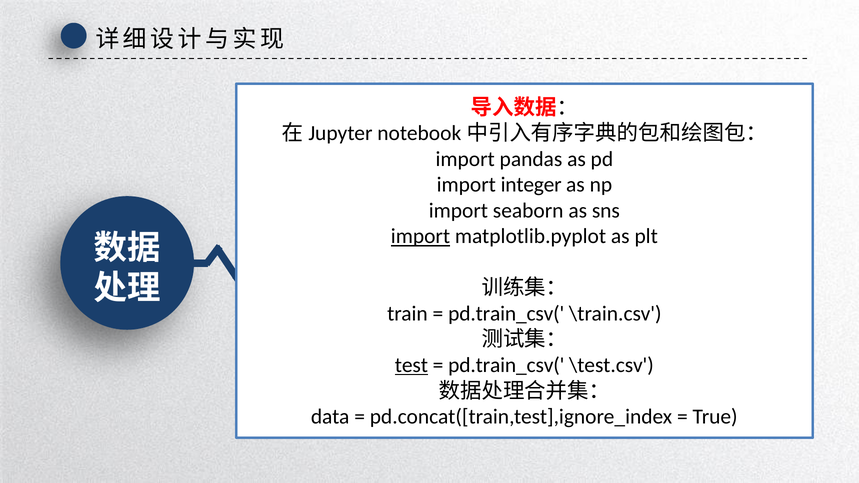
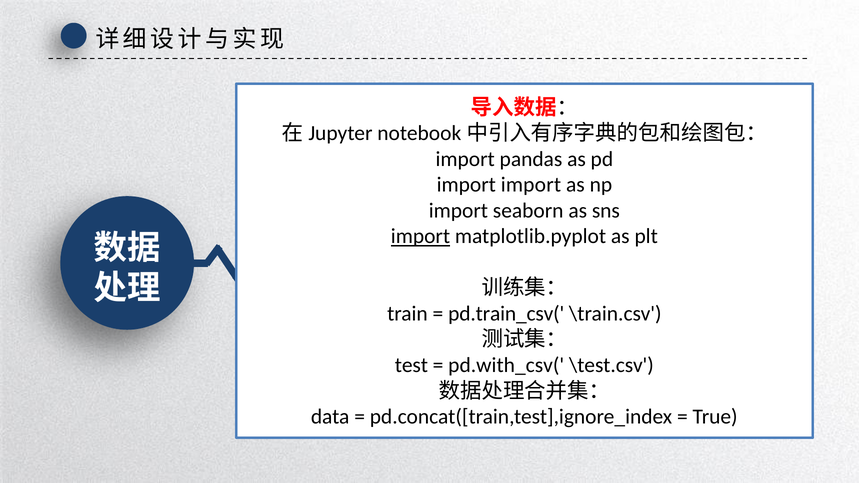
import integer: integer -> import
test underline: present -> none
pd.train_csv( at (506, 365): pd.train_csv( -> pd.with_csv(
